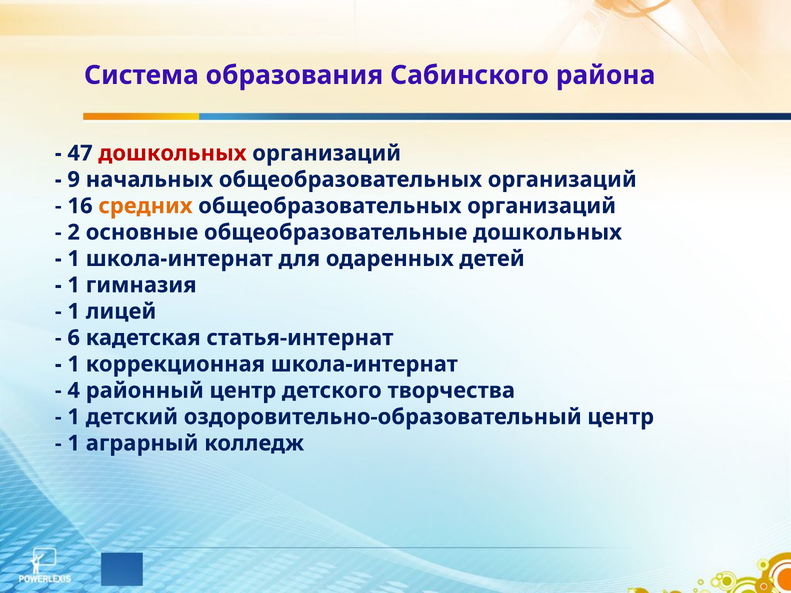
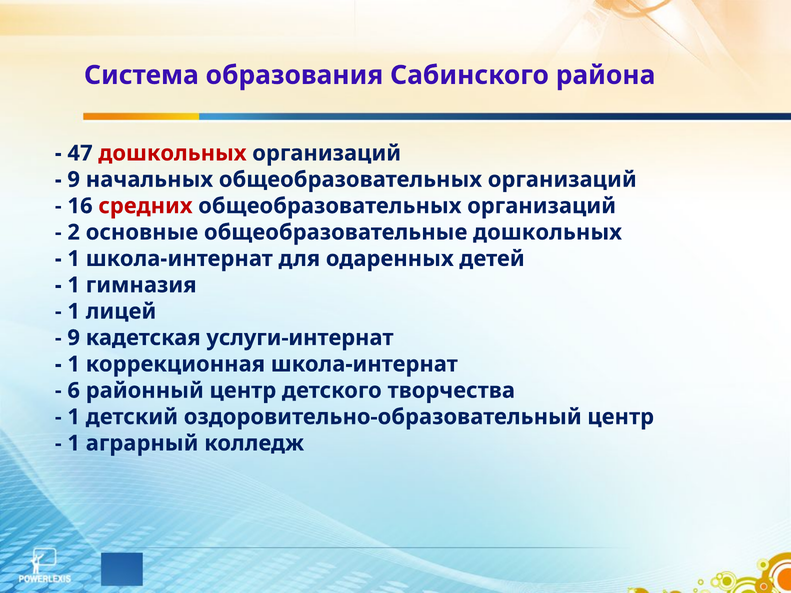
средних colour: orange -> red
6 at (74, 338): 6 -> 9
статья-интернат: статья-интернат -> услуги-интернат
4: 4 -> 6
